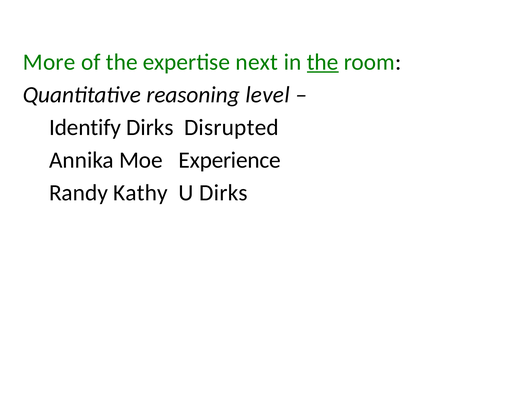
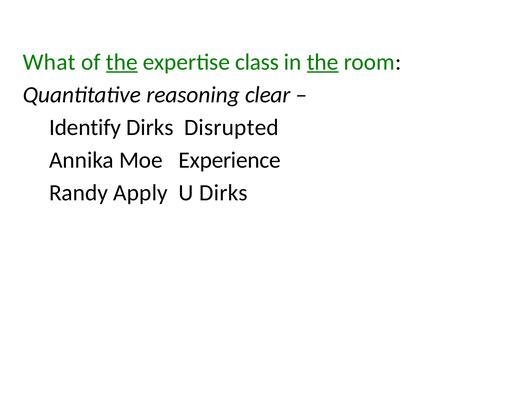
More: More -> What
the at (122, 62) underline: none -> present
next: next -> class
level: level -> clear
Kathy: Kathy -> Apply
